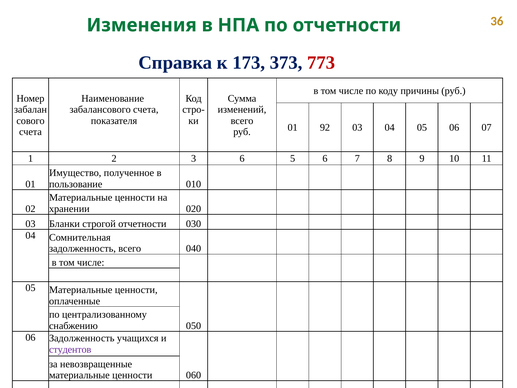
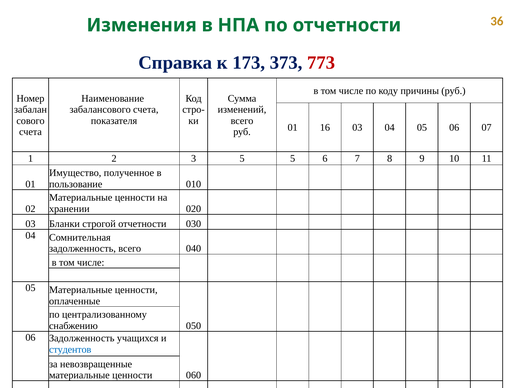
92: 92 -> 16
3 6: 6 -> 5
студентов colour: purple -> blue
